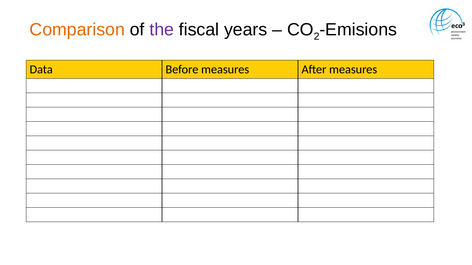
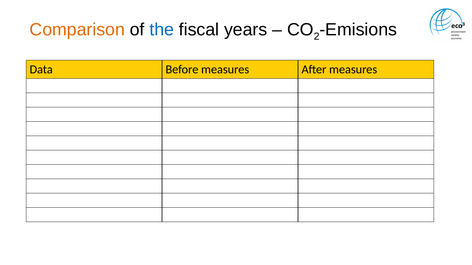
the colour: purple -> blue
